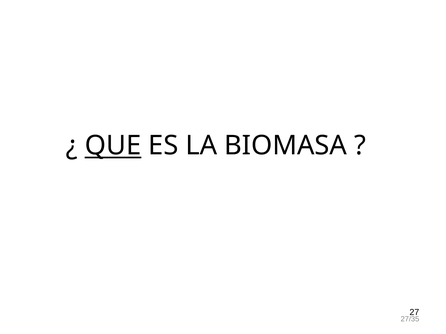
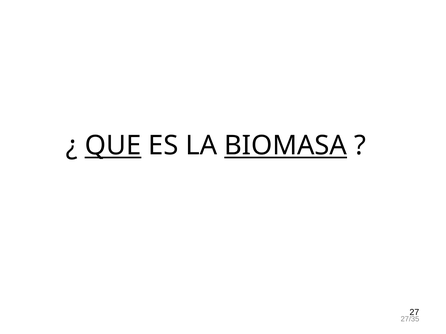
BIOMASA underline: none -> present
